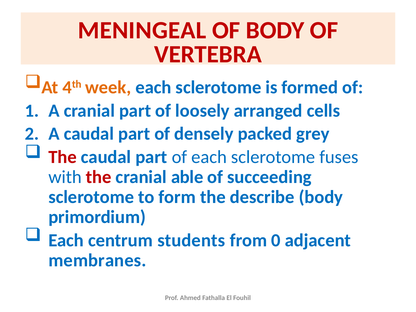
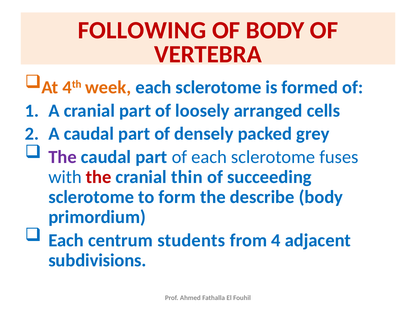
MENINGEAL: MENINGEAL -> FOLLOWING
The at (63, 157) colour: red -> purple
able: able -> thin
0: 0 -> 4
membranes: membranes -> subdivisions
